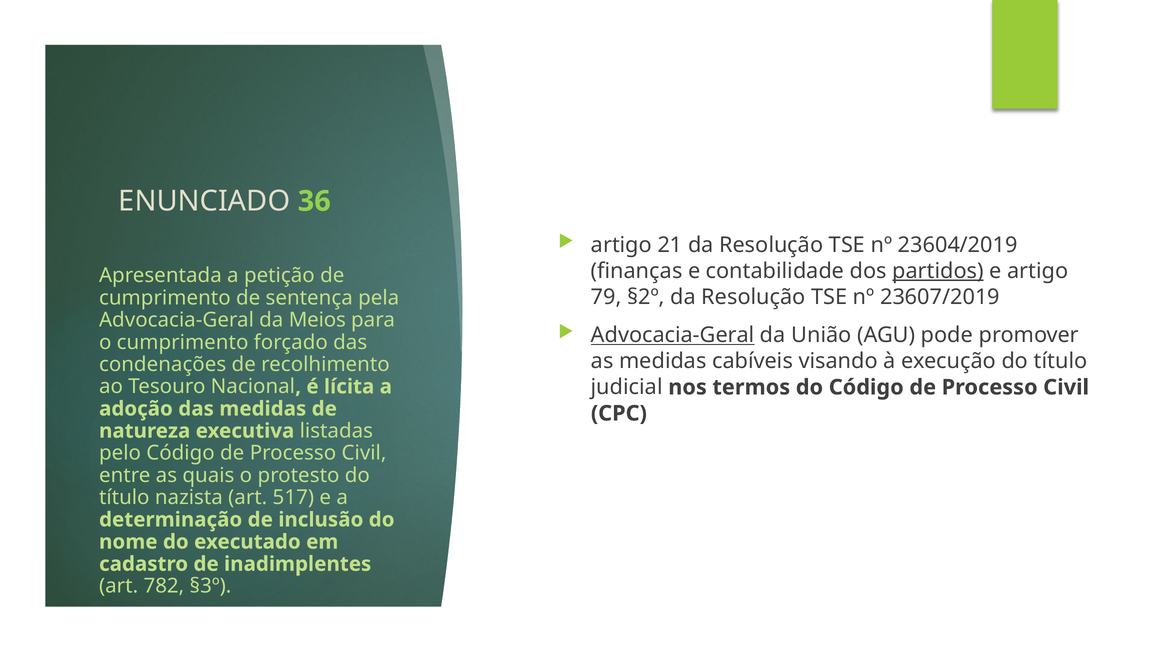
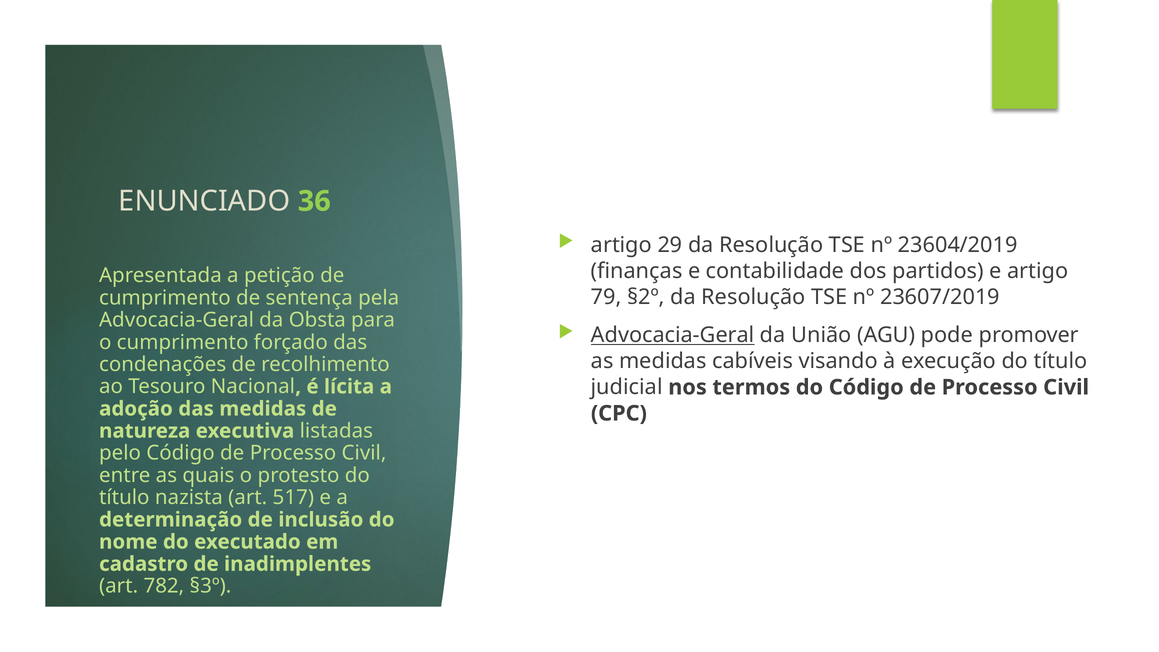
21: 21 -> 29
partidos underline: present -> none
Meios: Meios -> Obsta
